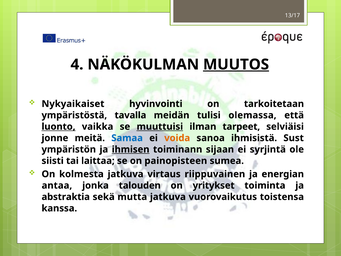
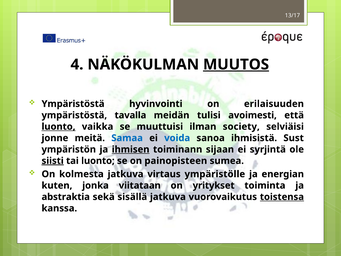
Nykyaikaiset at (73, 104): Nykyaikaiset -> Ympäristöstä
tarkoitetaan: tarkoitetaan -> erilaisuuden
olemassa: olemassa -> avoimesti
muuttuisi underline: present -> none
tarpeet: tarpeet -> society
voida colour: orange -> blue
siisti underline: none -> present
tai laittaa: laittaa -> luonto
riippuvainen: riippuvainen -> ympäristölle
antaa: antaa -> kuten
talouden: talouden -> viitataan
mutta: mutta -> sisällä
toistensa underline: none -> present
